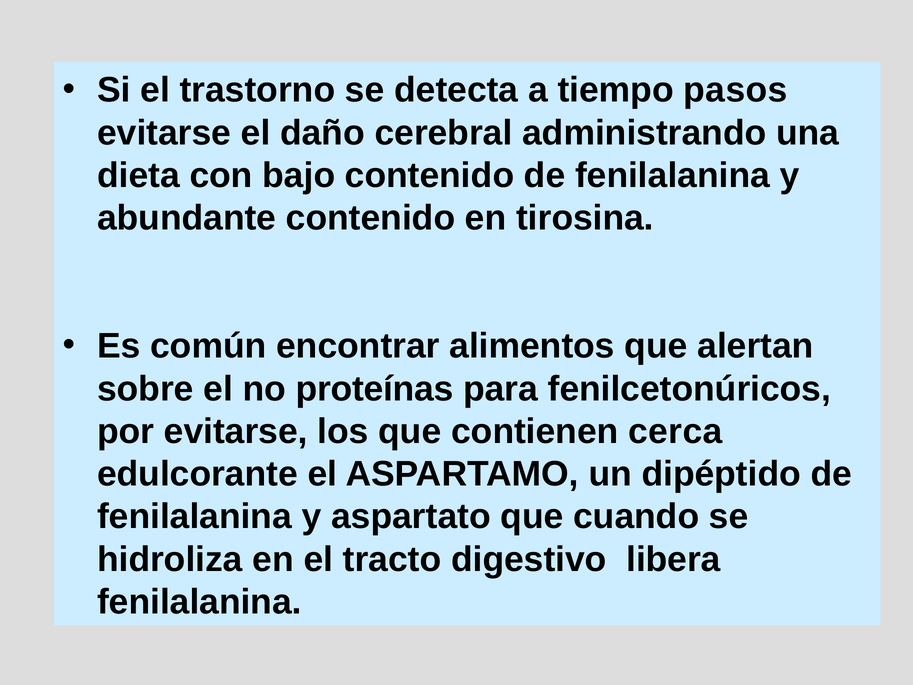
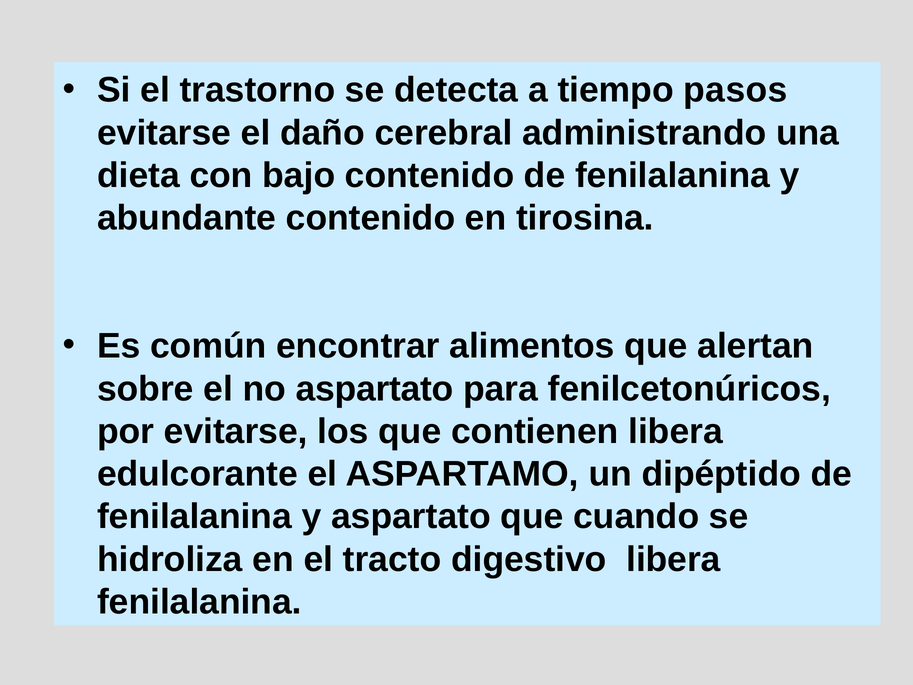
no proteínas: proteínas -> aspartato
contienen cerca: cerca -> libera
